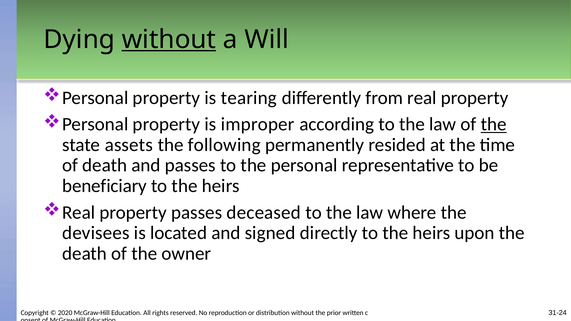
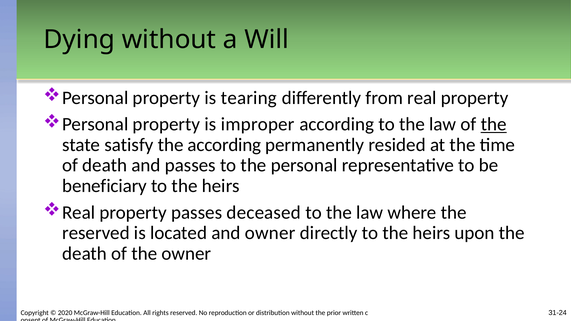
without at (169, 39) underline: present -> none
assets: assets -> satisfy
the following: following -> according
devisees at (96, 233): devisees -> reserved
and signed: signed -> owner
